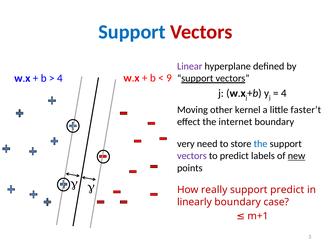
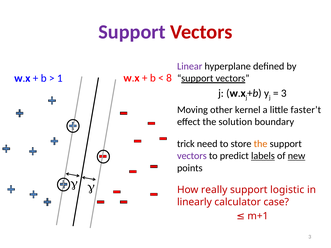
Support at (132, 32) colour: blue -> purple
4 at (60, 78): 4 -> 1
9: 9 -> 8
4 at (284, 93): 4 -> 3
internet: internet -> solution
very: very -> trick
the at (261, 144) colour: blue -> orange
labels underline: none -> present
support predict: predict -> logistic
linearly boundary: boundary -> calculator
